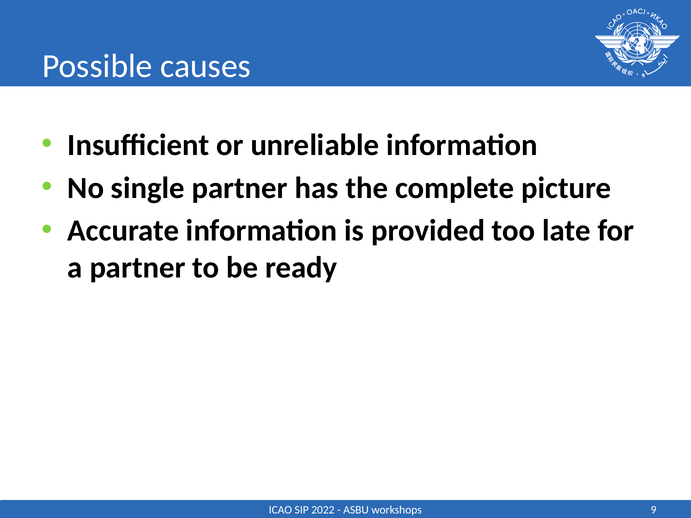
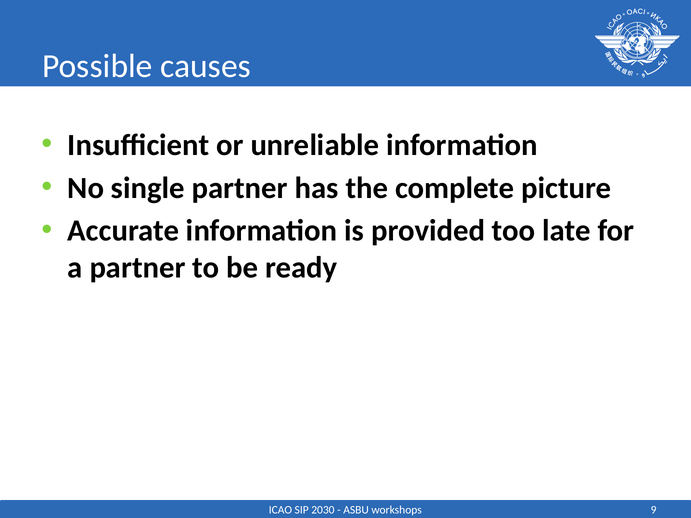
2022: 2022 -> 2030
